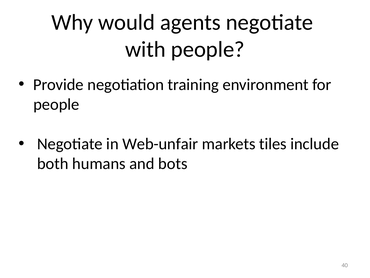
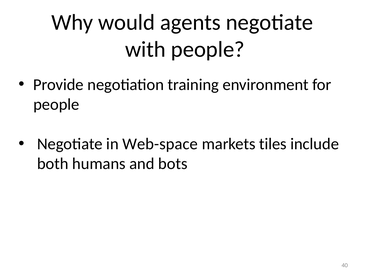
Web-unfair: Web-unfair -> Web-space
